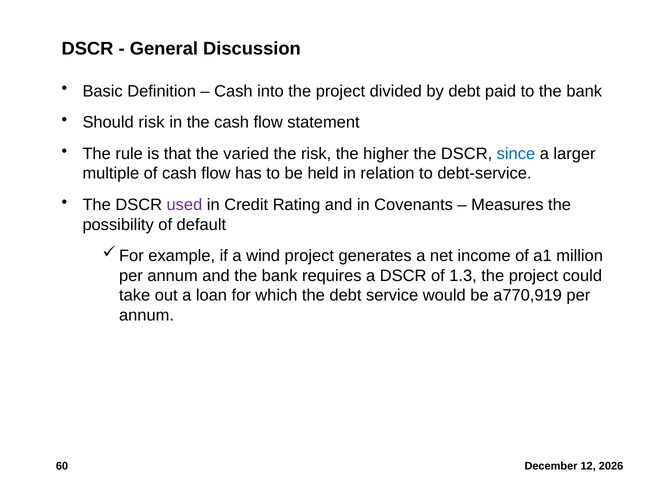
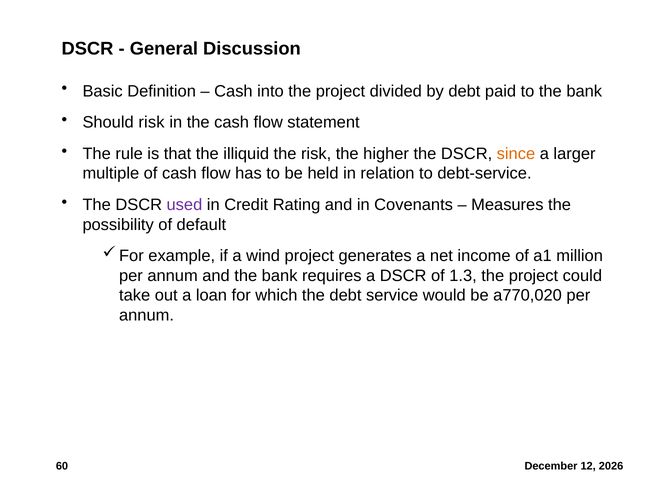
varied: varied -> illiquid
since colour: blue -> orange
a770,919: a770,919 -> a770,020
